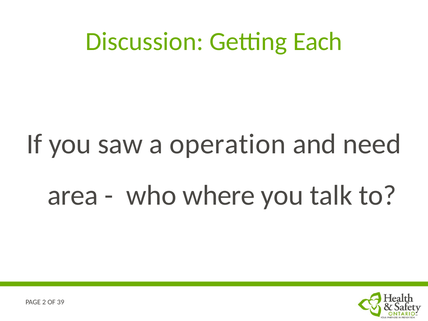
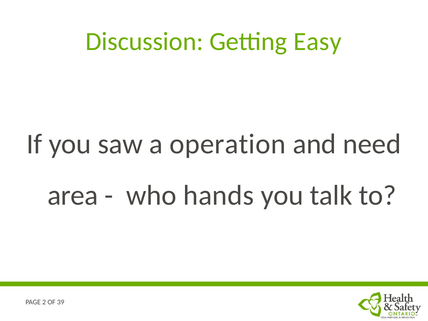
Each: Each -> Easy
where: where -> hands
